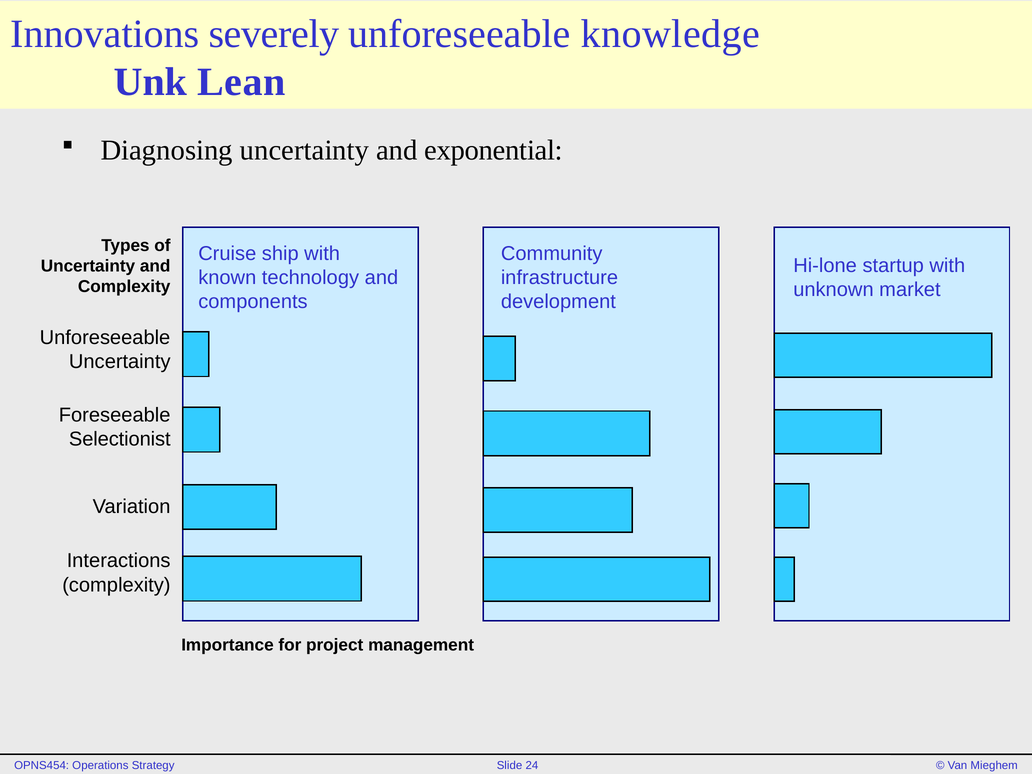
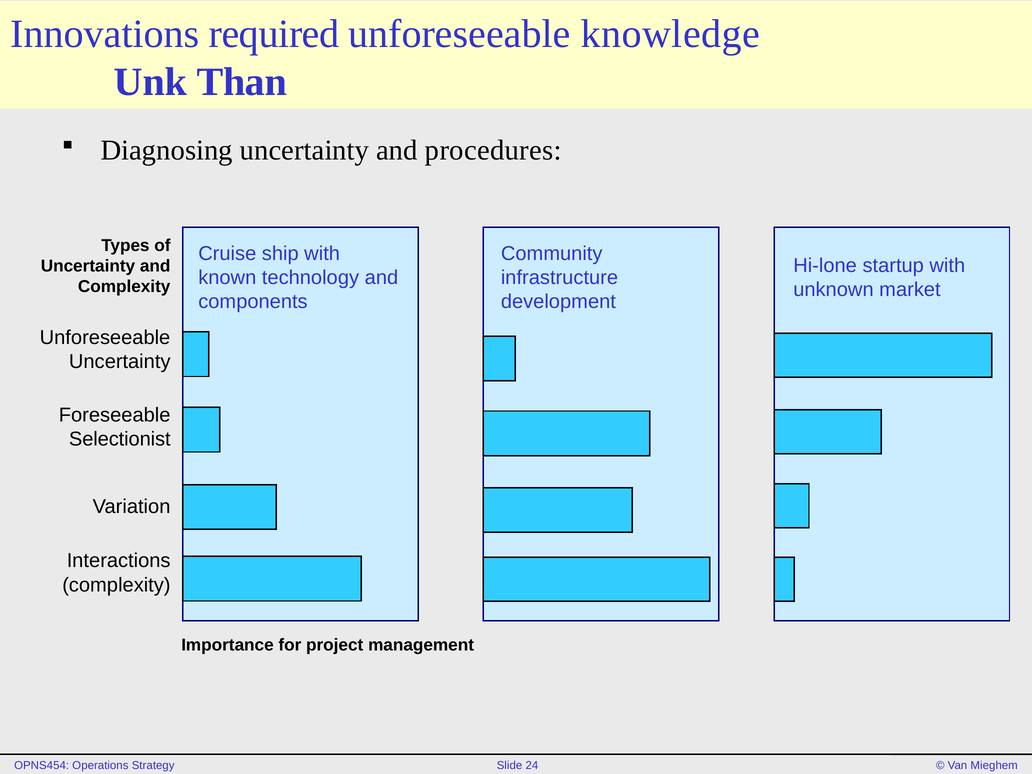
severely: severely -> required
Lean: Lean -> Than
exponential: exponential -> procedures
